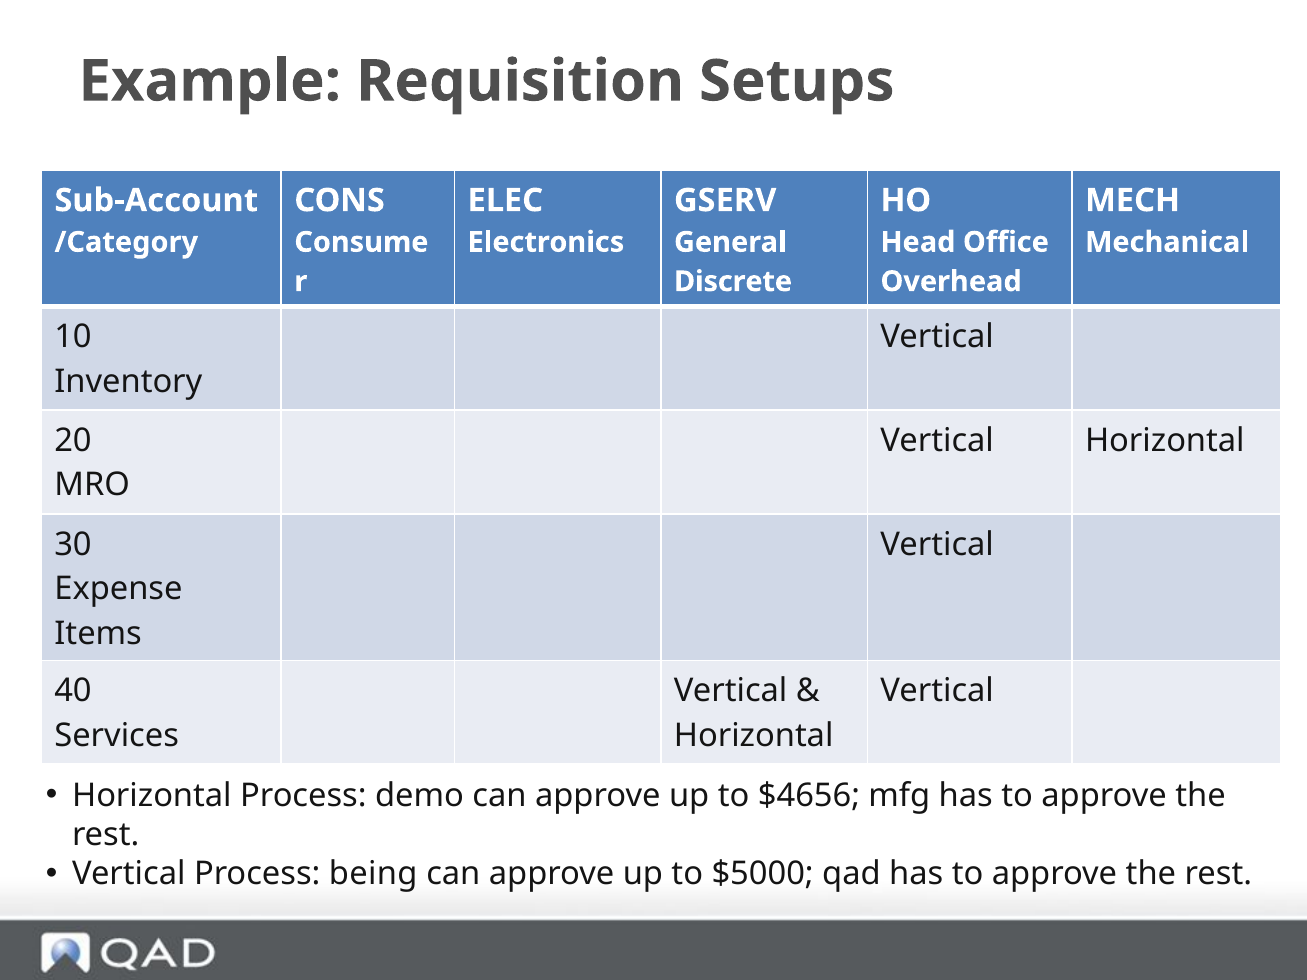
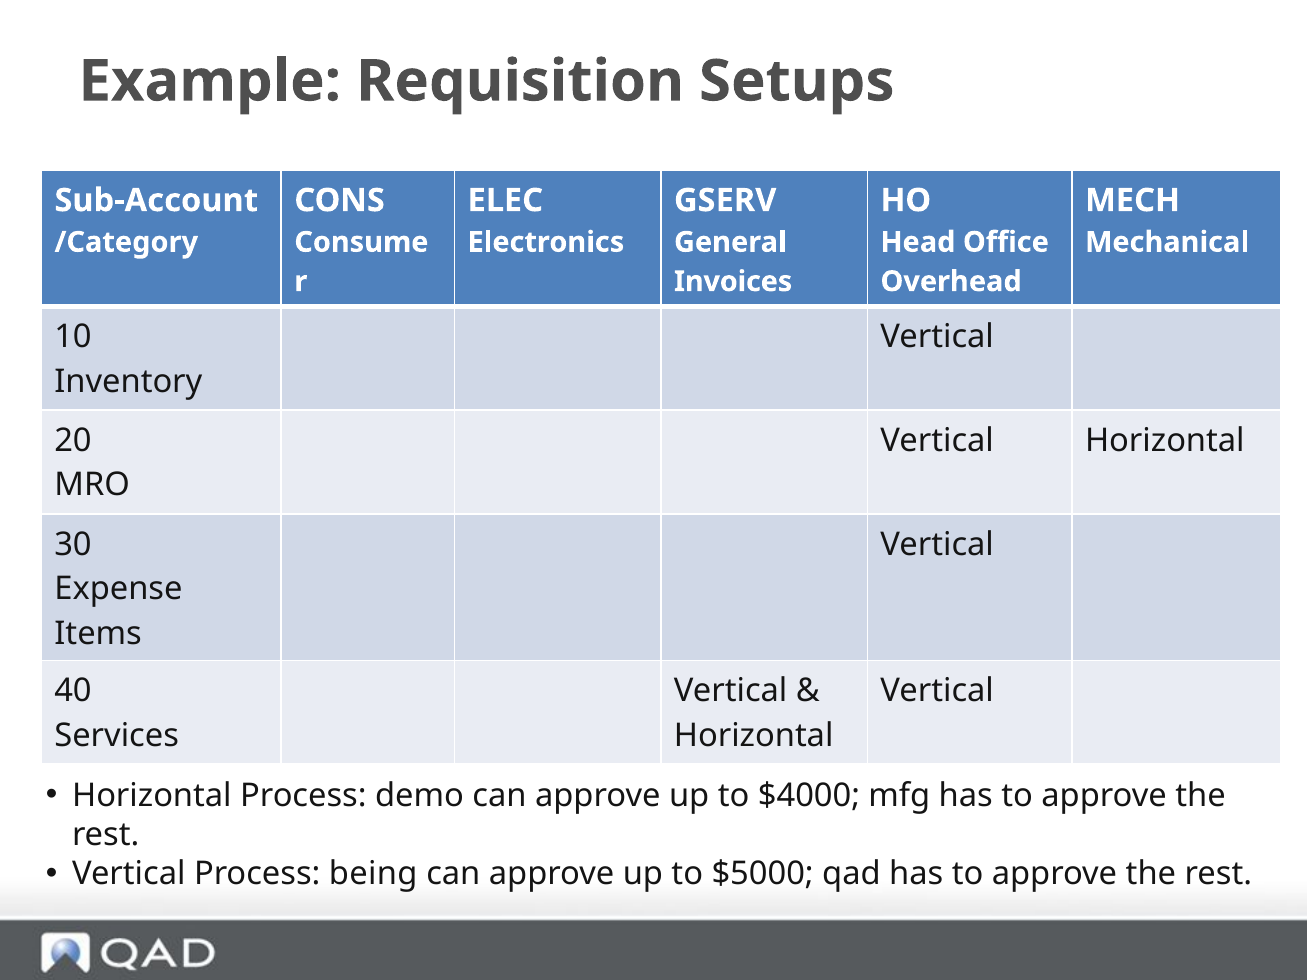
Discrete: Discrete -> Invoices
$4656: $4656 -> $4000
